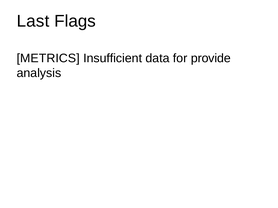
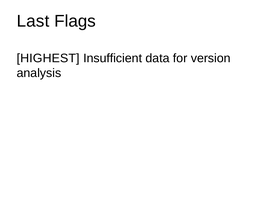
METRICS: METRICS -> HIGHEST
provide: provide -> version
